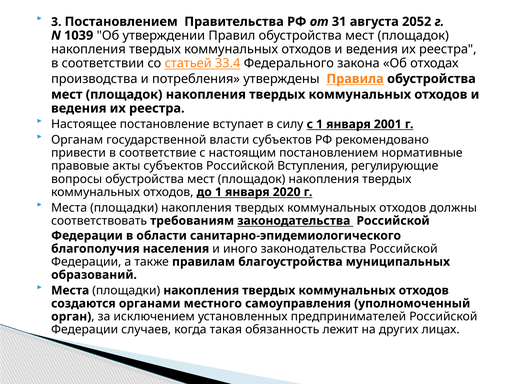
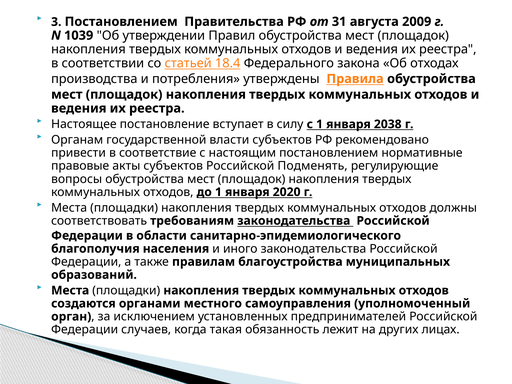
2052: 2052 -> 2009
33.4: 33.4 -> 18.4
2001: 2001 -> 2038
Вступления: Вступления -> Подменять
